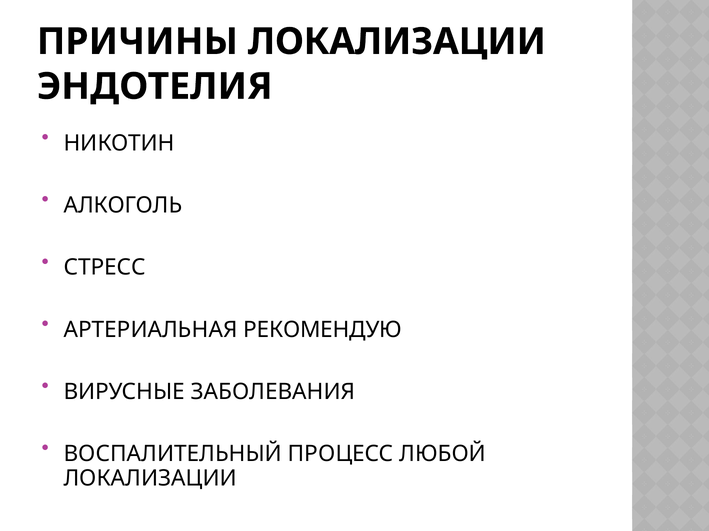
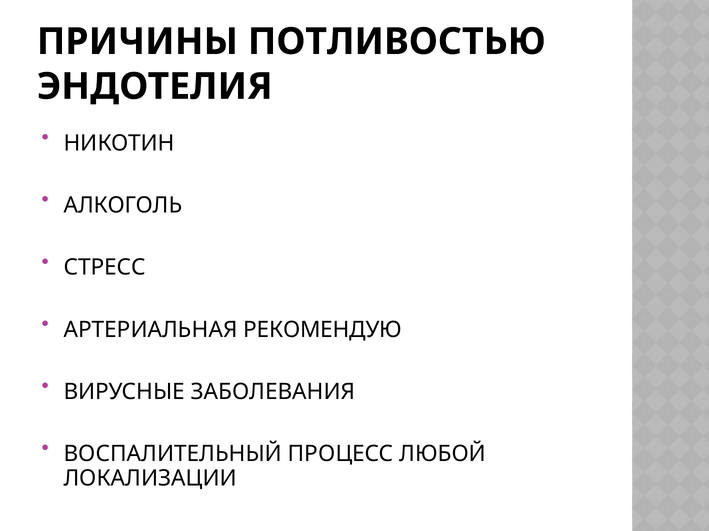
ПРИЧИНЫ ЛОКАЛИЗАЦИИ: ЛОКАЛИЗАЦИИ -> ПОТЛИВОСТЬЮ
